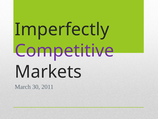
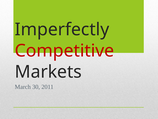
Competitive colour: purple -> red
